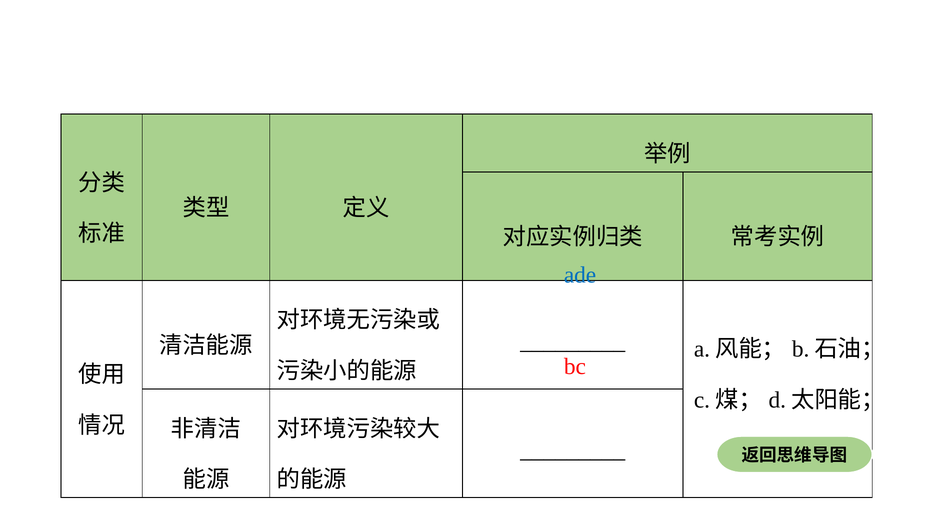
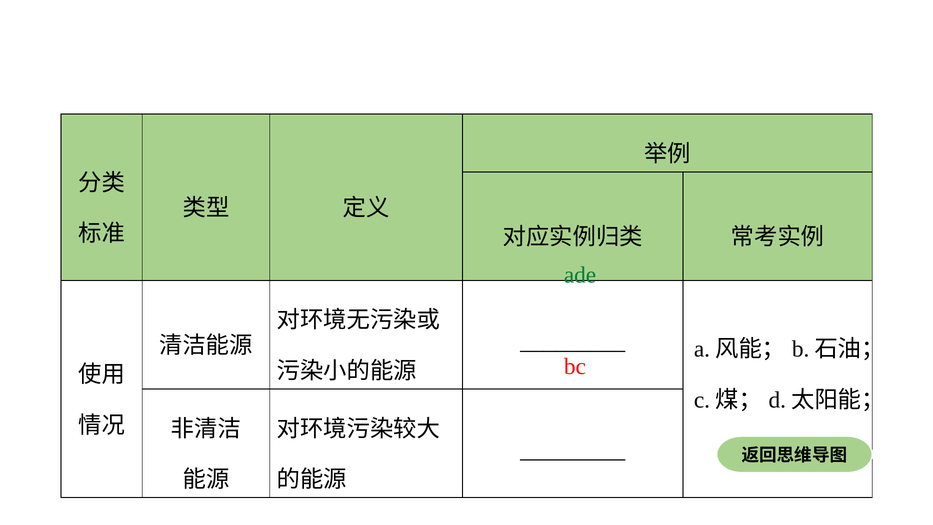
ade colour: blue -> green
